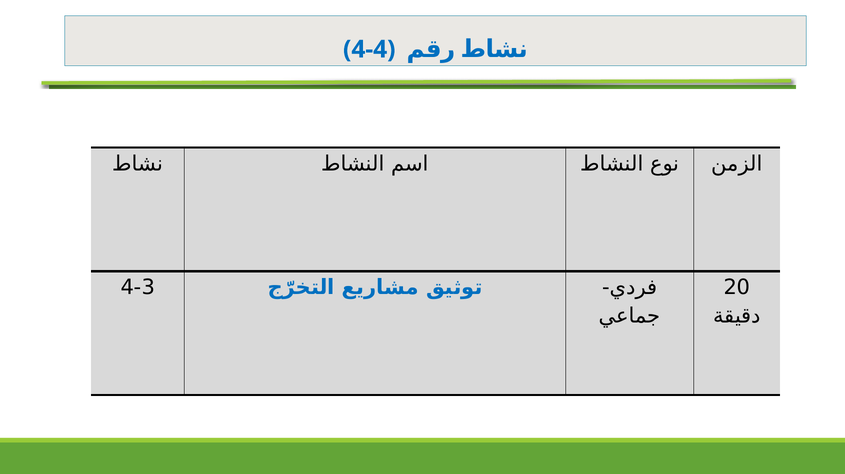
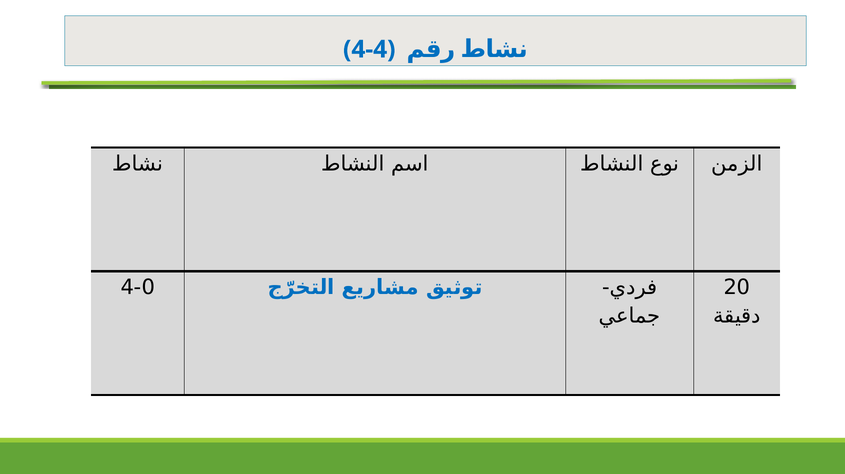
4-3: 4-3 -> 4-0
